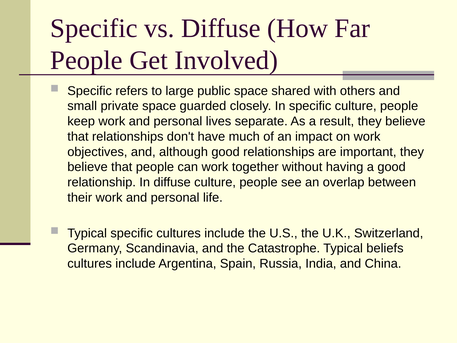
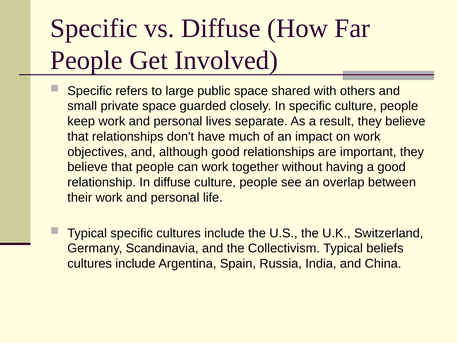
Catastrophe: Catastrophe -> Collectivism
